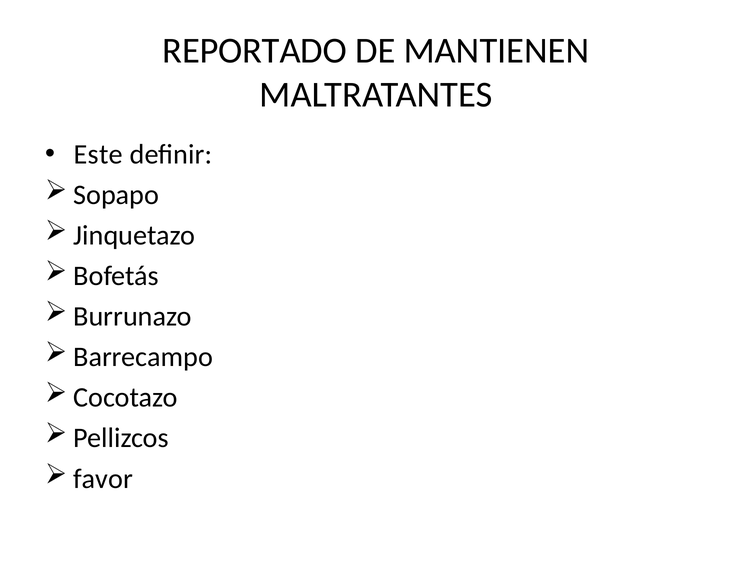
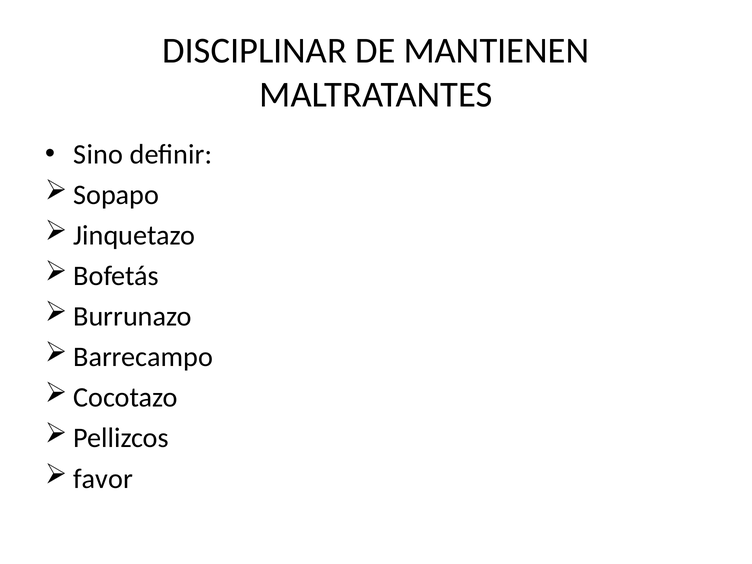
REPORTADO: REPORTADO -> DISCIPLINAR
Este: Este -> Sino
